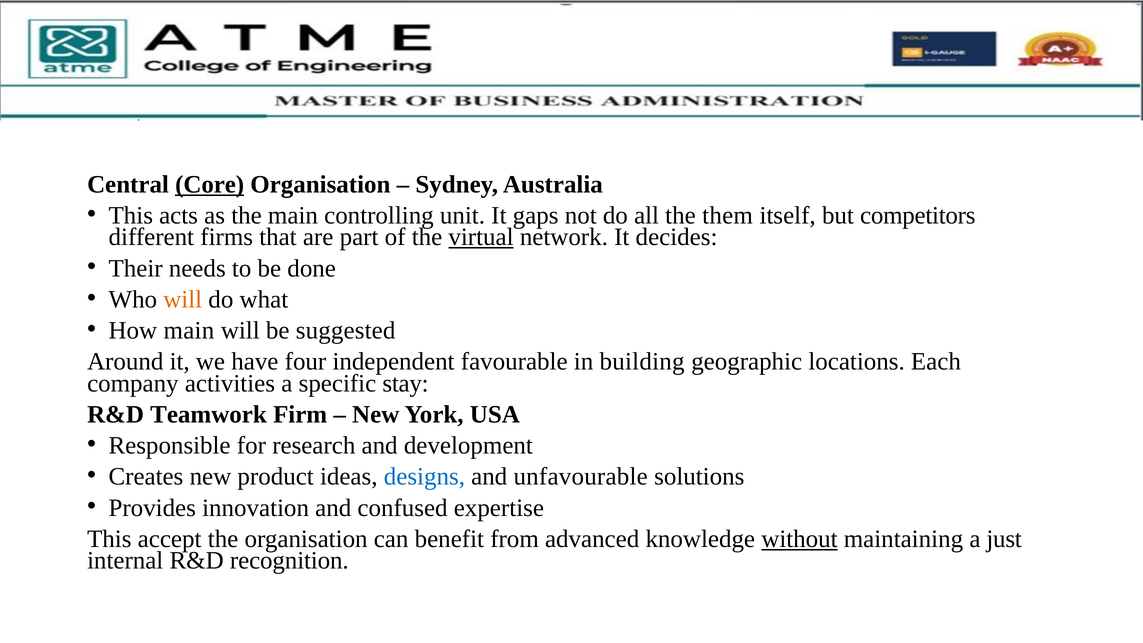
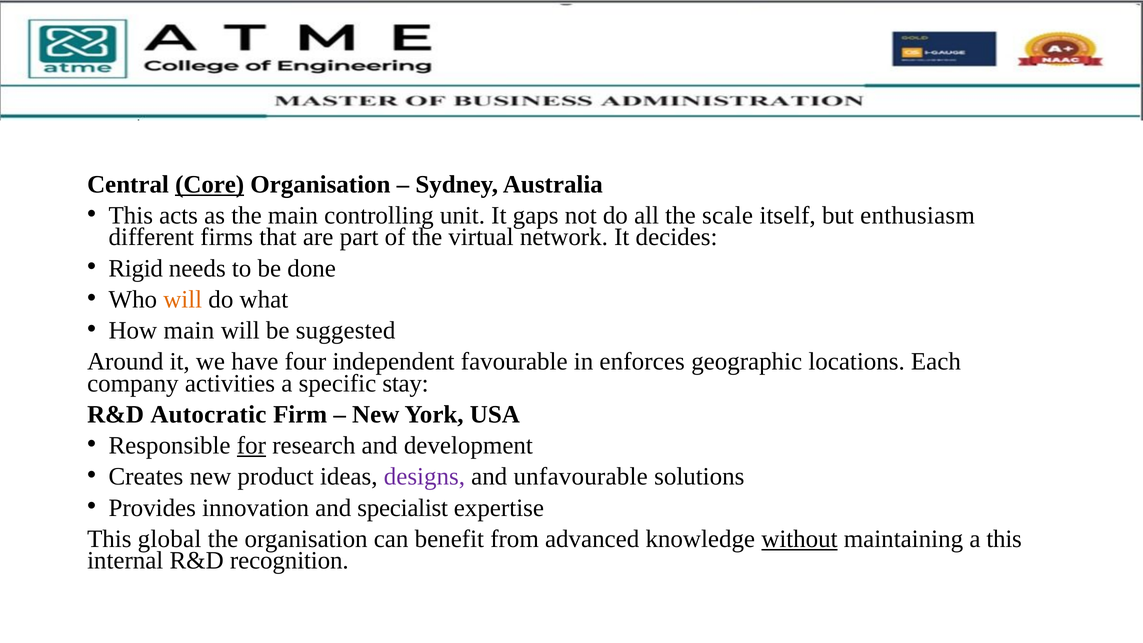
them: them -> scale
competitors: competitors -> enthusiasm
virtual underline: present -> none
Their: Their -> Rigid
building: building -> enforces
Teamwork: Teamwork -> Autocratic
for underline: none -> present
designs colour: blue -> purple
confused: confused -> specialist
accept: accept -> global
a just: just -> this
